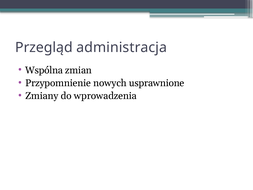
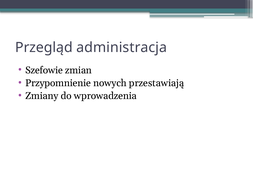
Wspólna: Wspólna -> Szefowie
usprawnione: usprawnione -> przestawiają
